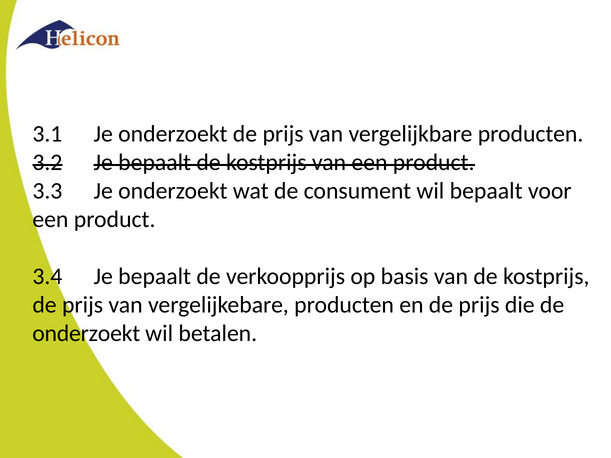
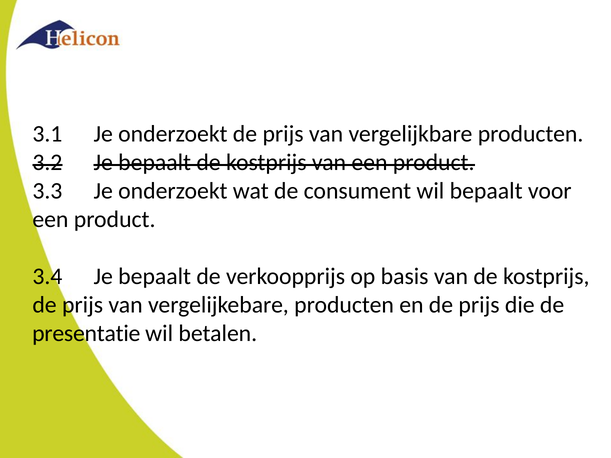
onderzoekt at (86, 334): onderzoekt -> presentatie
